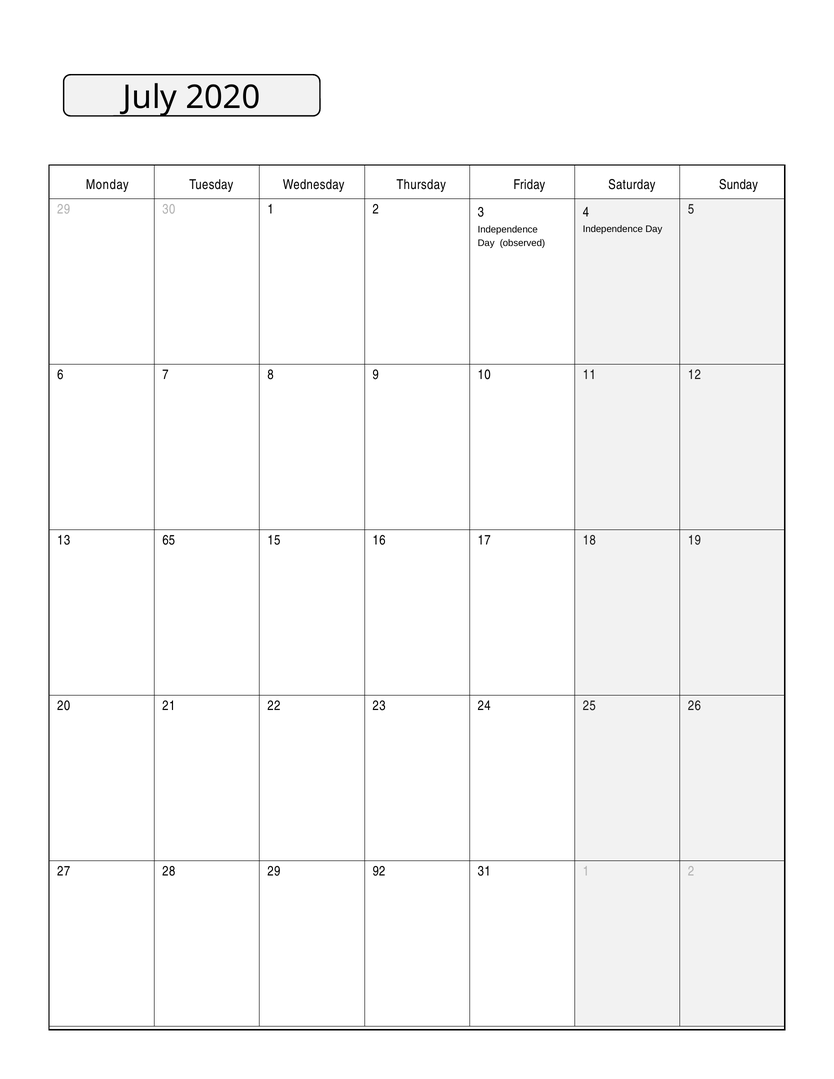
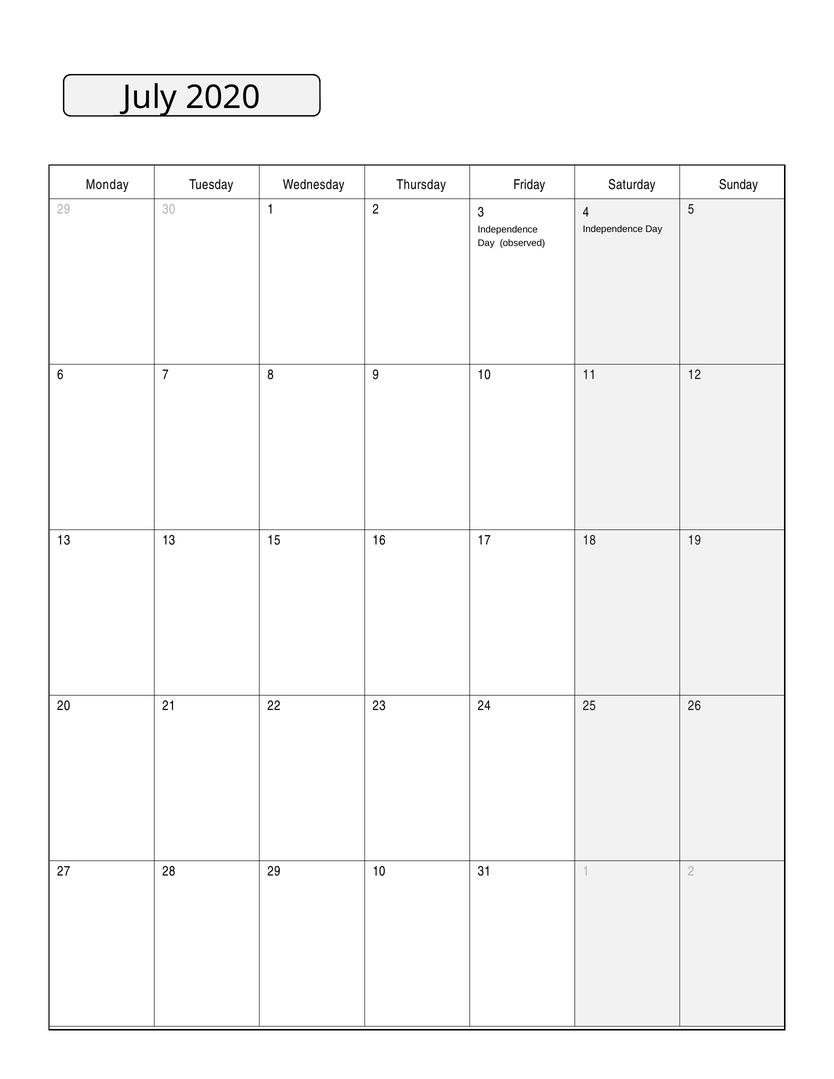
13 65: 65 -> 13
29 92: 92 -> 10
